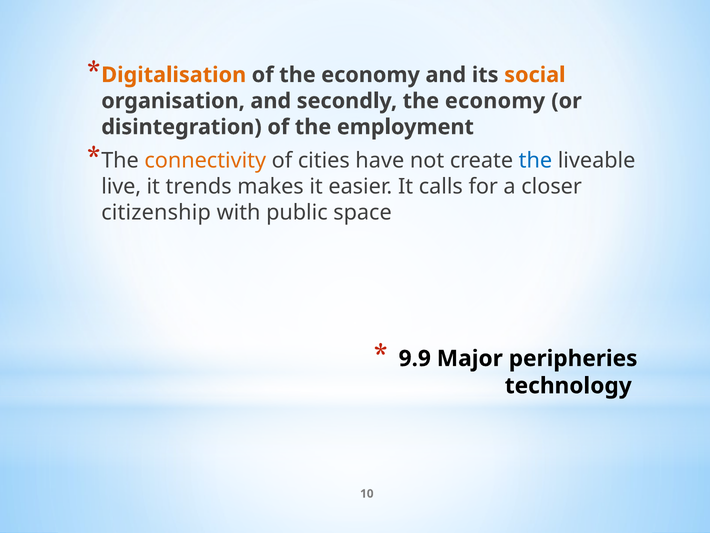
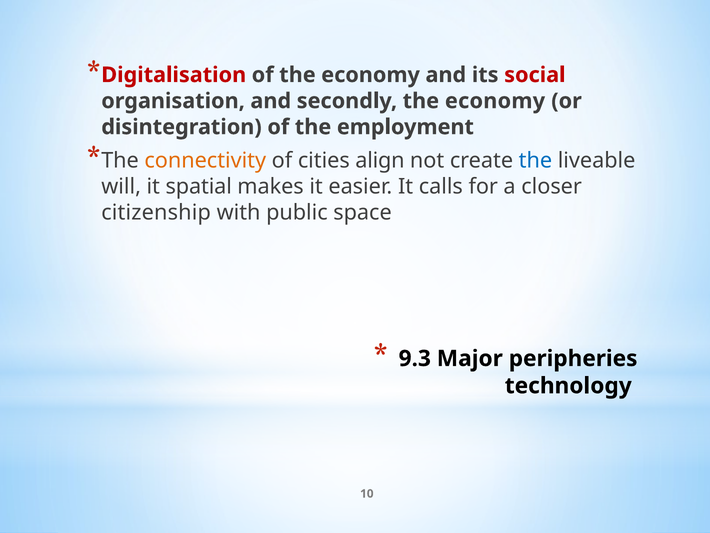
Digitalisation colour: orange -> red
social colour: orange -> red
have: have -> align
live: live -> will
trends: trends -> spatial
9.9: 9.9 -> 9.3
